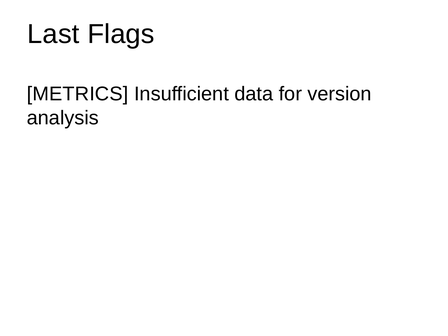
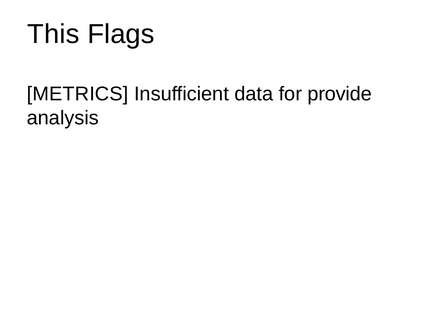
Last: Last -> This
version: version -> provide
